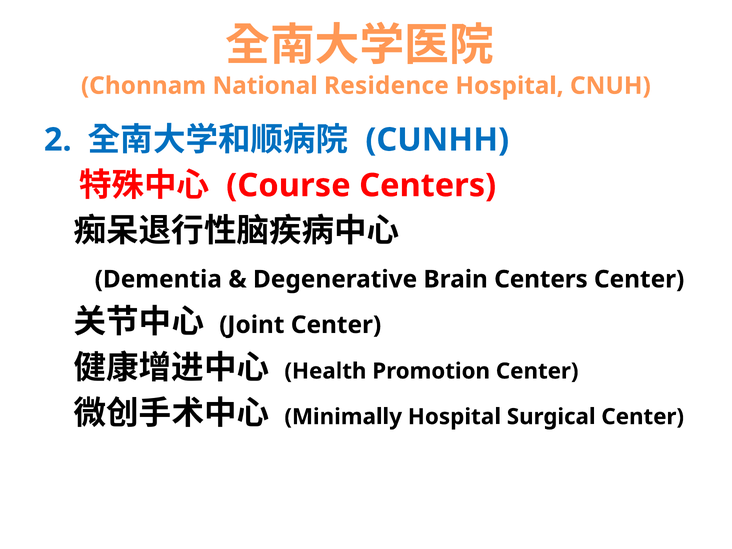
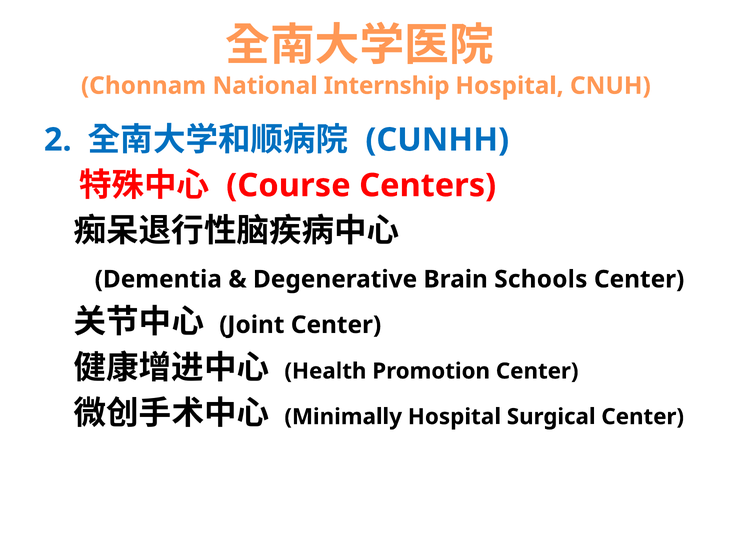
Residence: Residence -> Internship
Brain Centers: Centers -> Schools
